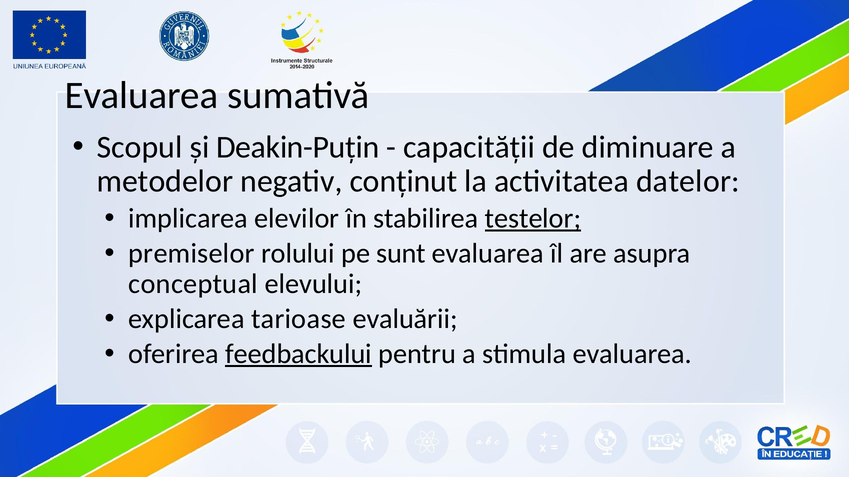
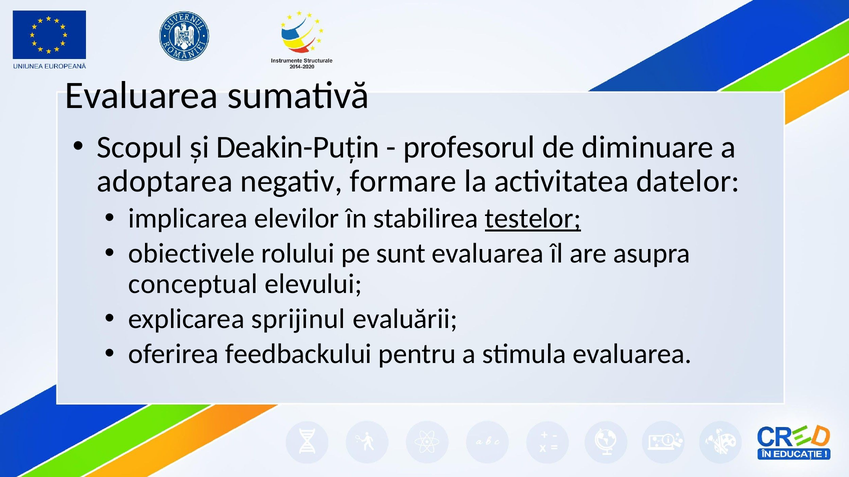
capacității: capacității -> profesorul
metodelor: metodelor -> adoptarea
conținut: conținut -> formare
premiselor: premiselor -> obiectivele
tarioase: tarioase -> sprijinul
feedbackului underline: present -> none
